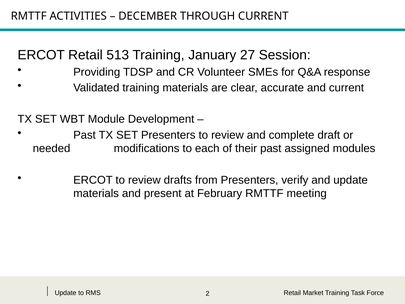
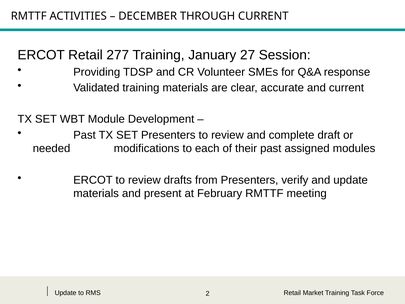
513: 513 -> 277
